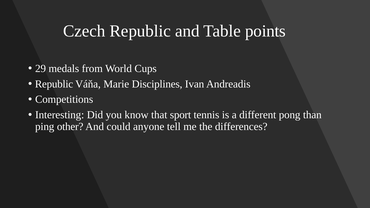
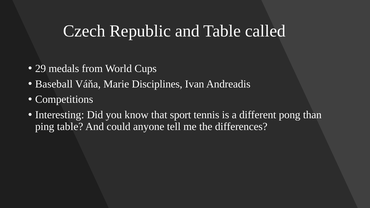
points: points -> called
Republic at (54, 84): Republic -> Baseball
ping other: other -> table
